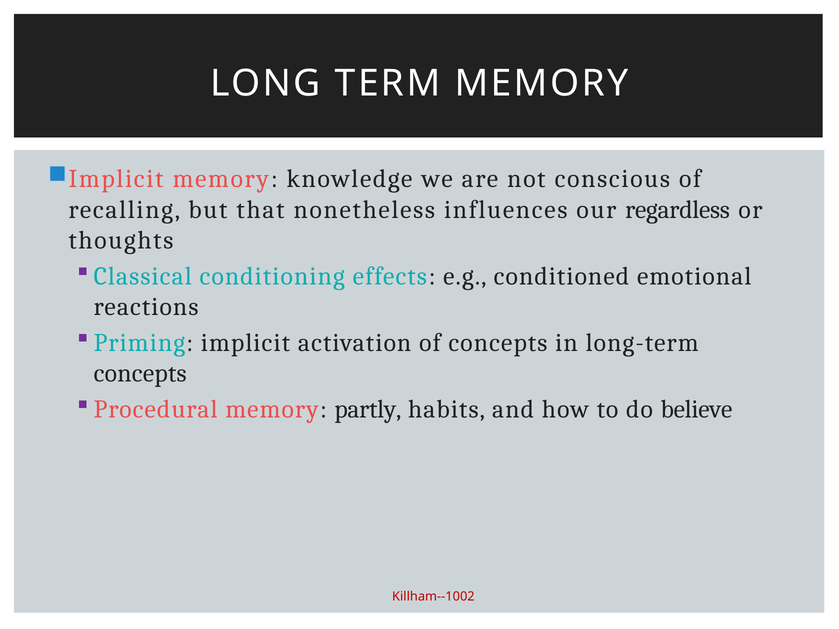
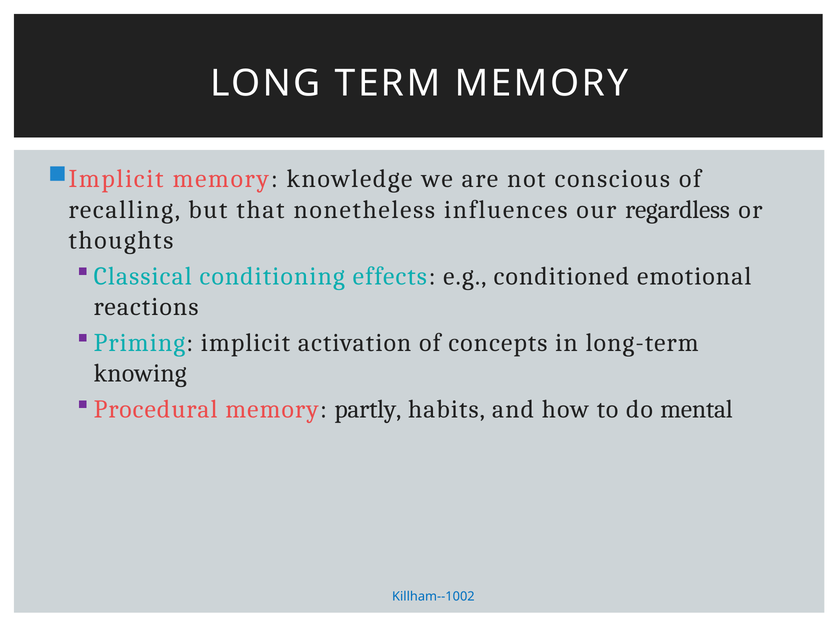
concepts at (140, 374): concepts -> knowing
believe: believe -> mental
Killham--1002 colour: red -> blue
